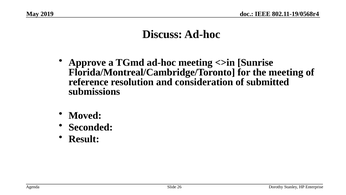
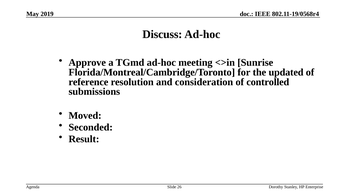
the meeting: meeting -> updated
submitted: submitted -> controlled
